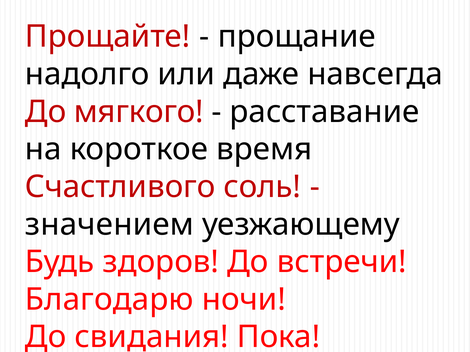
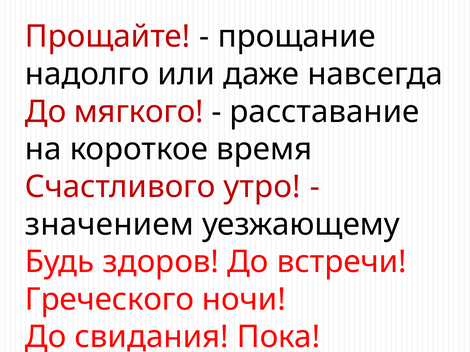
соль: соль -> утро
Благодарю: Благодарю -> Греческого
